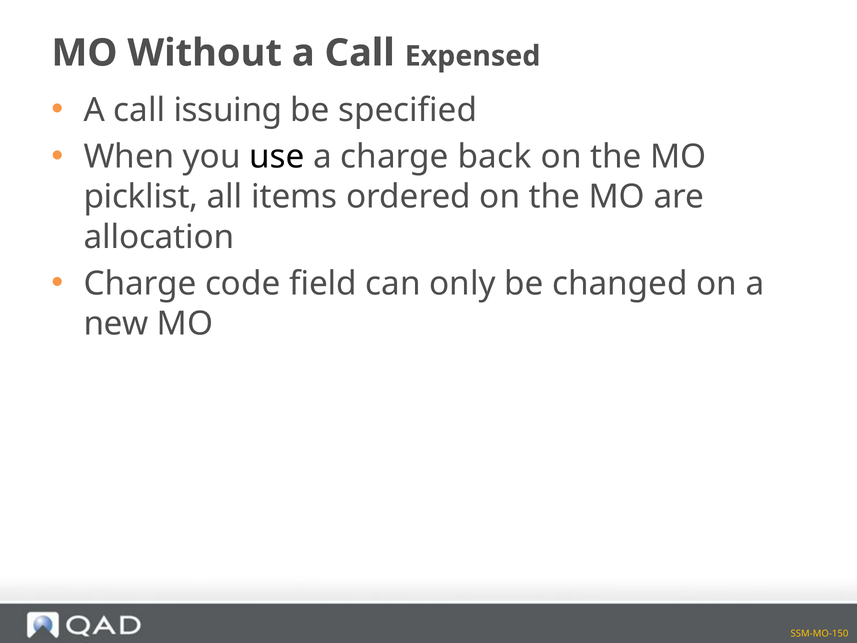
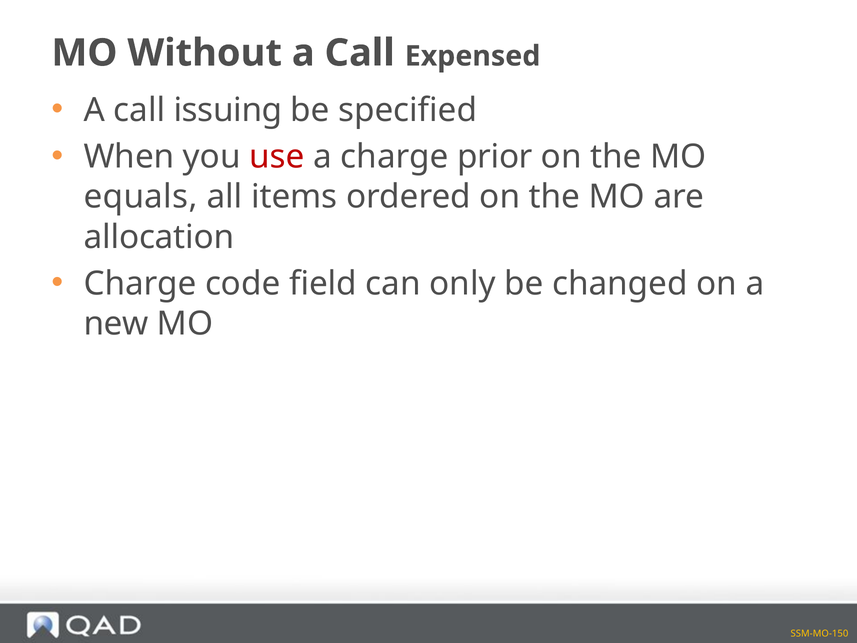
use colour: black -> red
back: back -> prior
picklist: picklist -> equals
